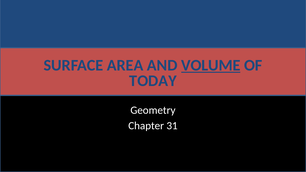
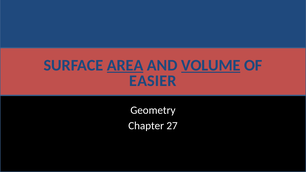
AREA underline: none -> present
TODAY: TODAY -> EASIER
31: 31 -> 27
